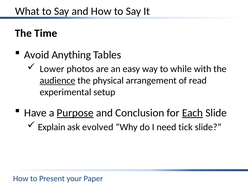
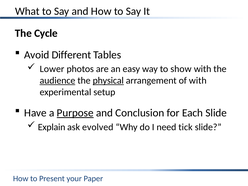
Time: Time -> Cycle
Anything: Anything -> Different
while: while -> show
physical underline: none -> present
of read: read -> with
Each underline: present -> none
